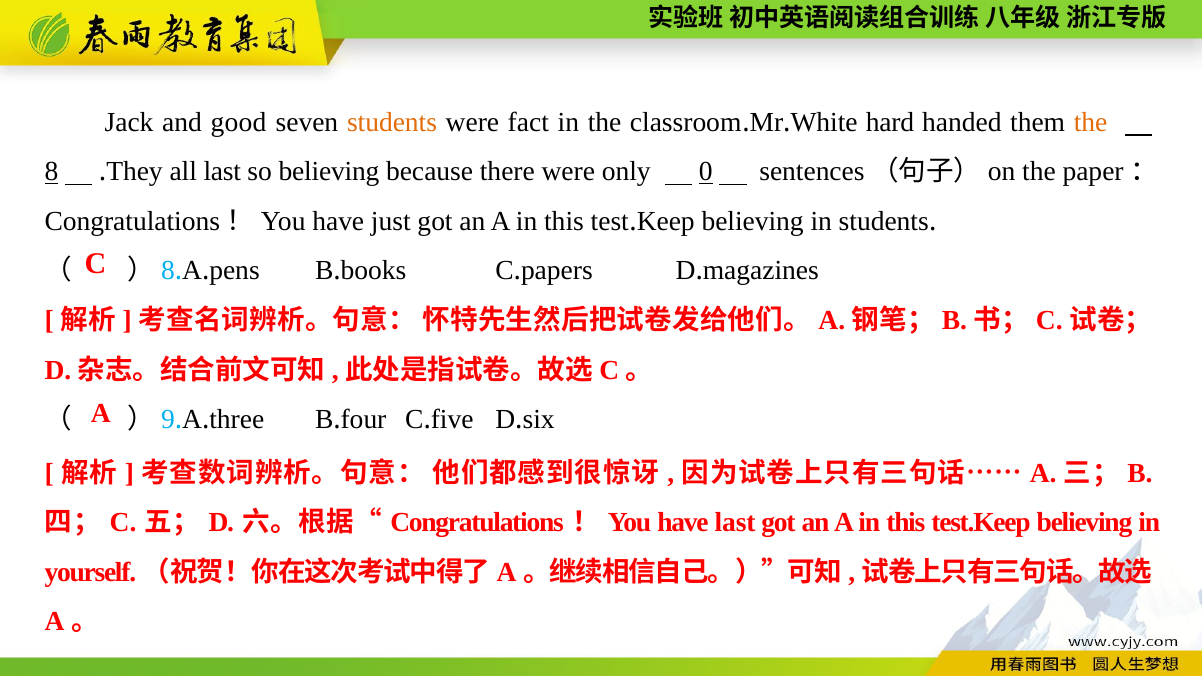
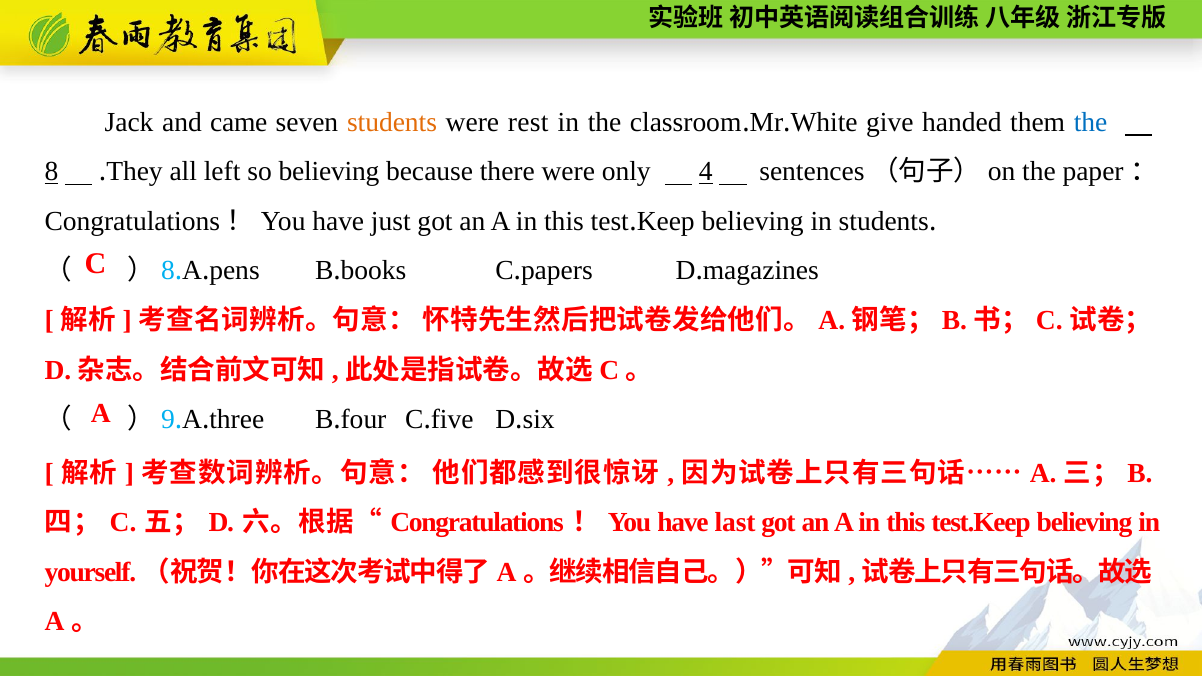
good: good -> came
fact: fact -> rest
hard: hard -> give
the at (1091, 122) colour: orange -> blue
all last: last -> left
0: 0 -> 4
